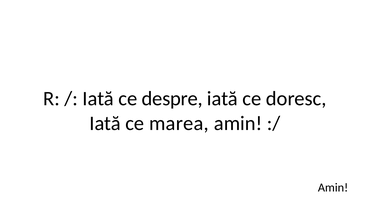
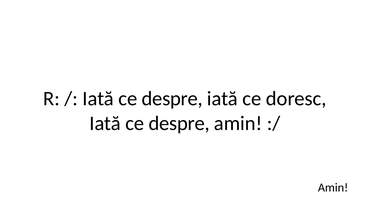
marea at (179, 123): marea -> despre
